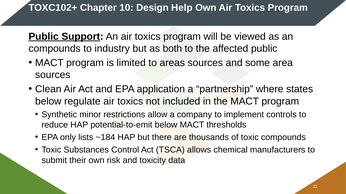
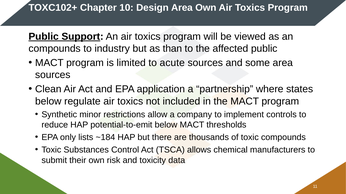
Design Help: Help -> Area
both: both -> than
areas: areas -> acute
